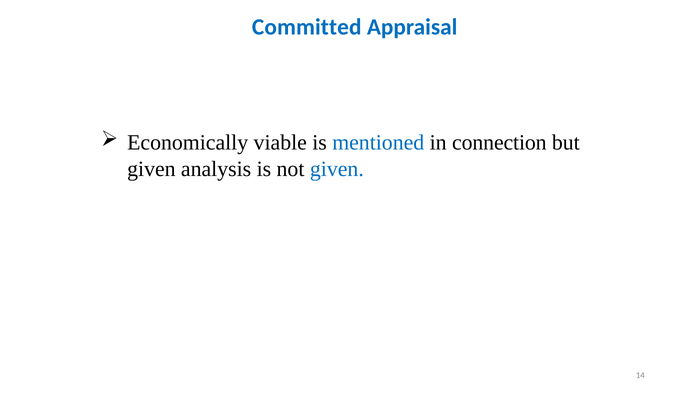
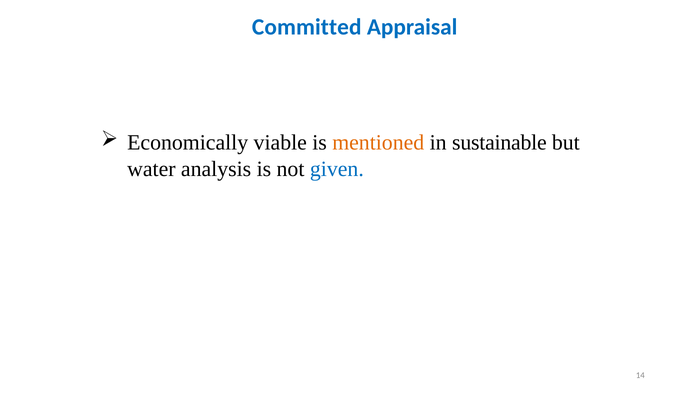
mentioned colour: blue -> orange
connection: connection -> sustainable
given at (151, 169): given -> water
